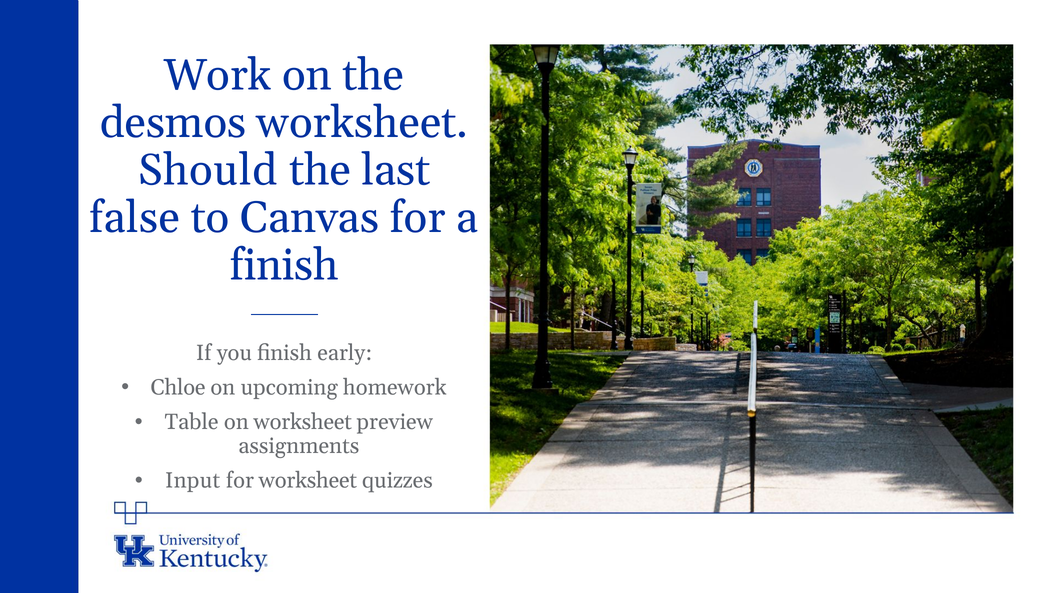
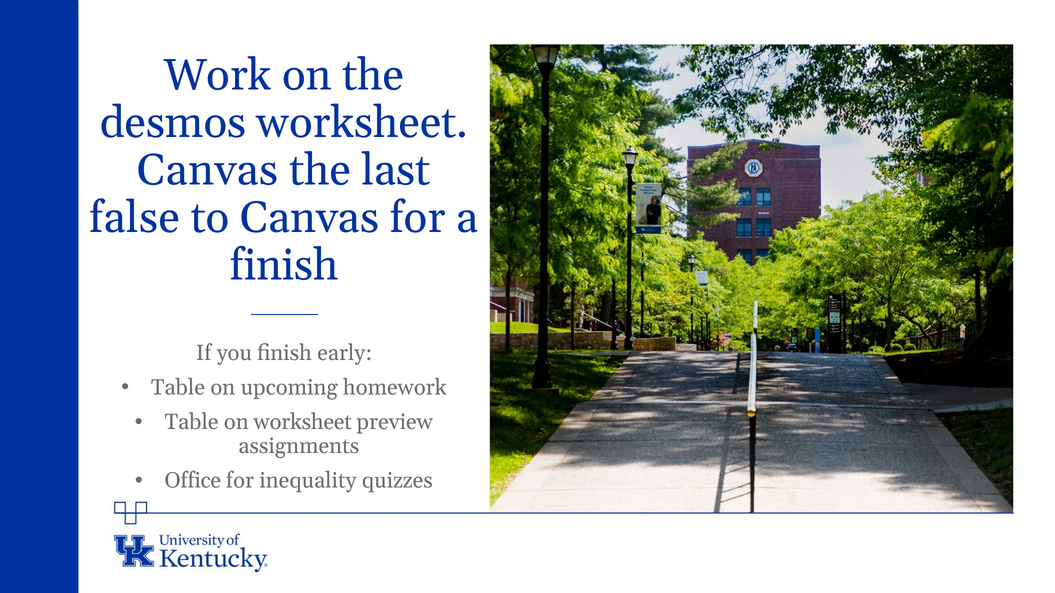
Should at (208, 170): Should -> Canvas
Chloe at (178, 388): Chloe -> Table
Input: Input -> Office
for worksheet: worksheet -> inequality
